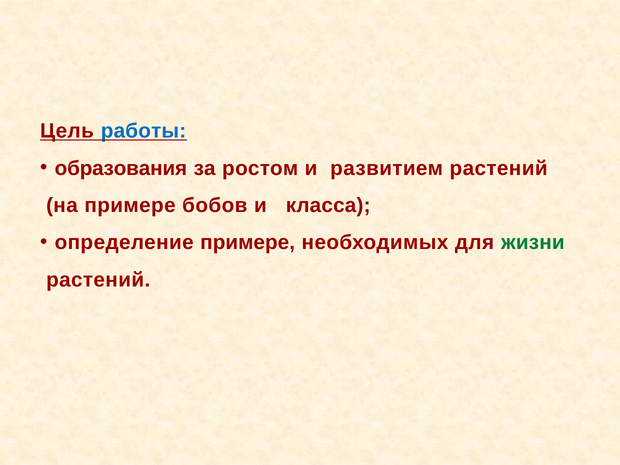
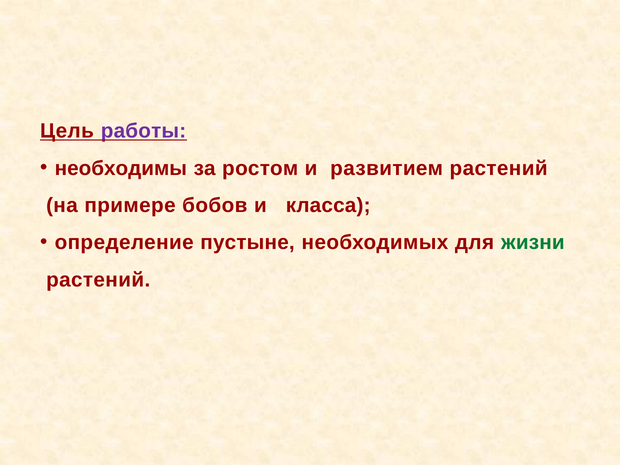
работы colour: blue -> purple
образования: образования -> необходимы
определение примере: примере -> пустыне
